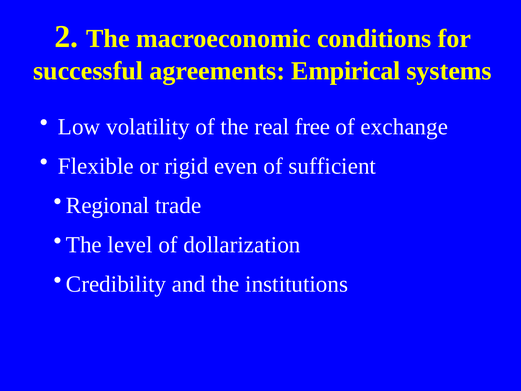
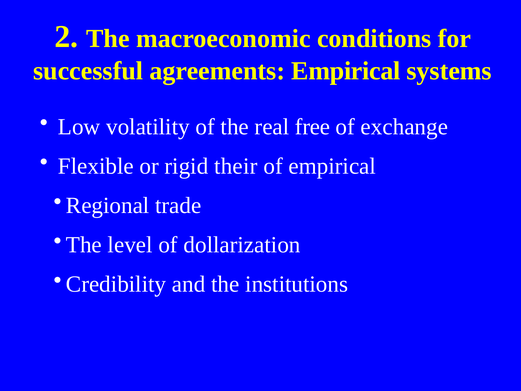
even: even -> their
of sufficient: sufficient -> empirical
